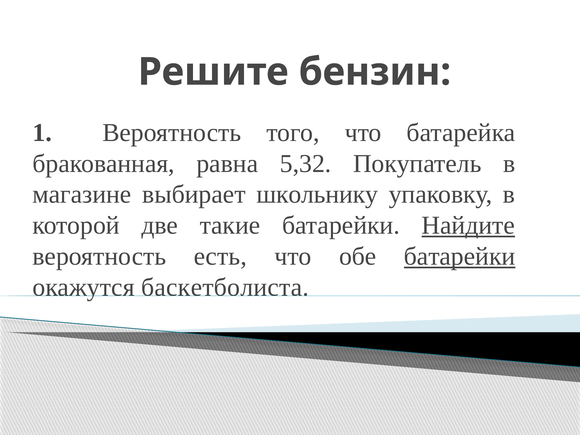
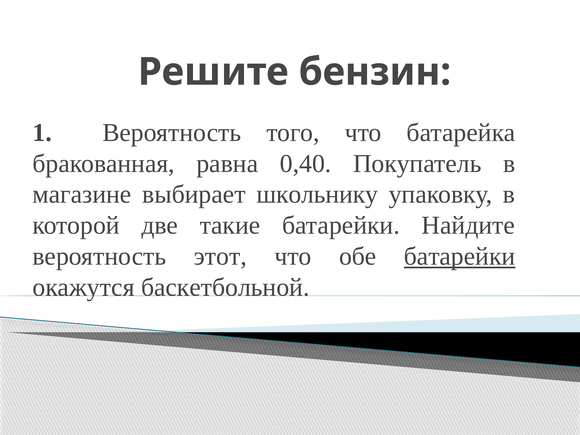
5,32: 5,32 -> 0,40
Найдите underline: present -> none
есть: есть -> этот
баскетболиста: баскетболиста -> баскетбольной
